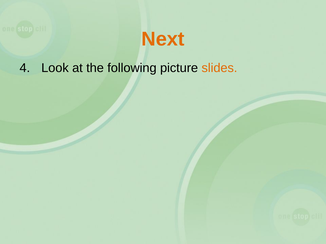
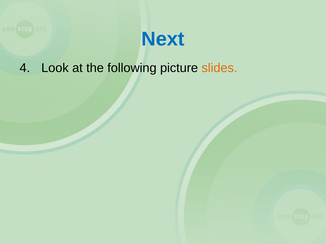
Next colour: orange -> blue
